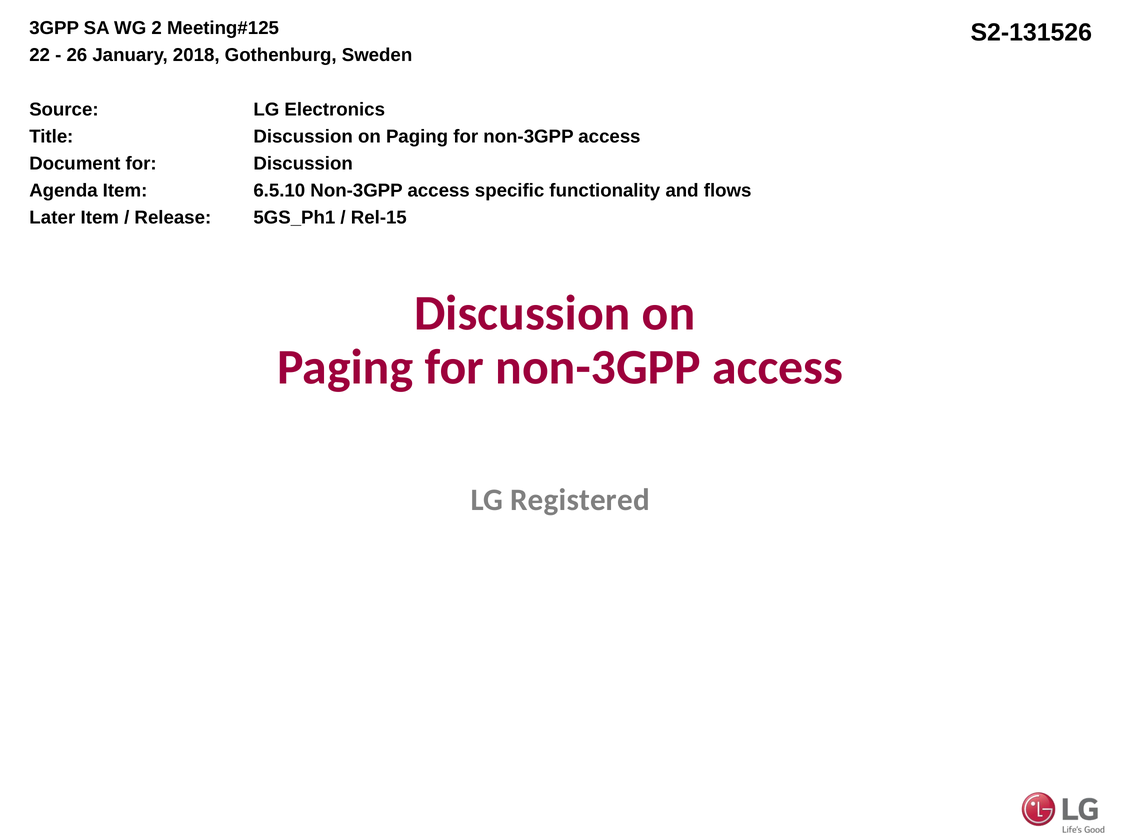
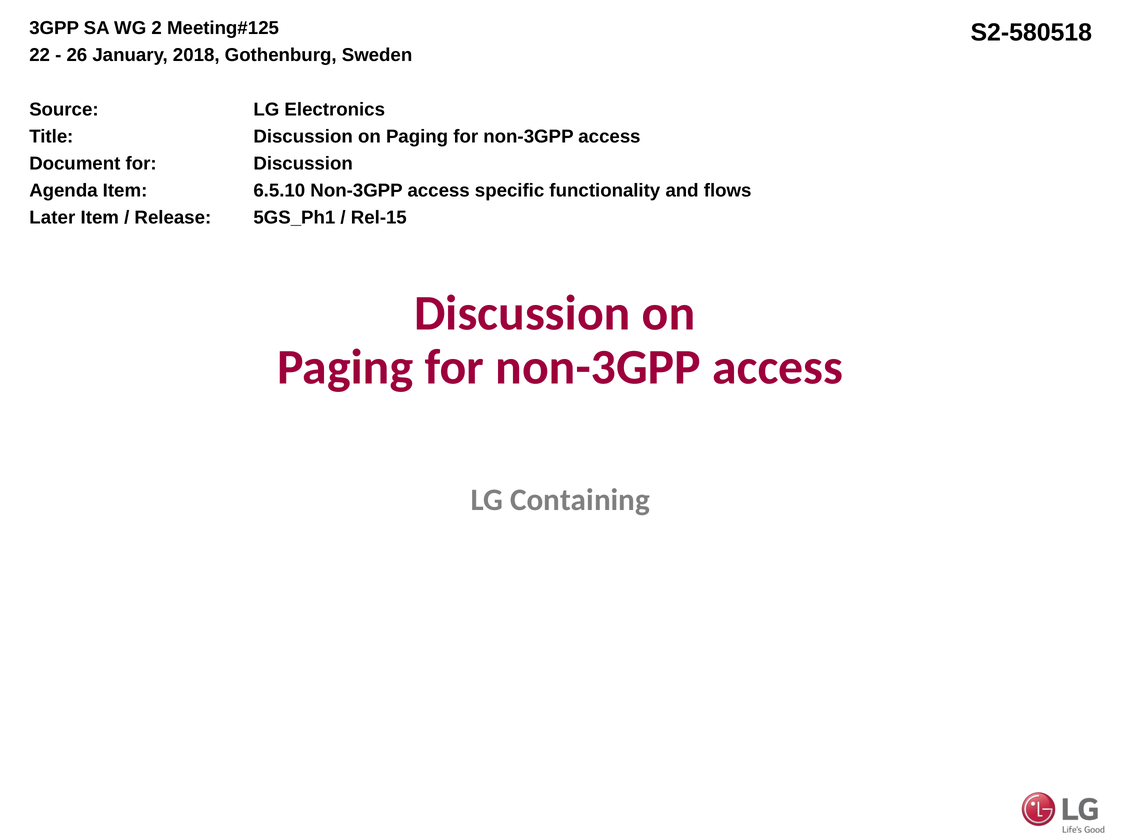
S2-131526: S2-131526 -> S2-580518
Registered: Registered -> Containing
